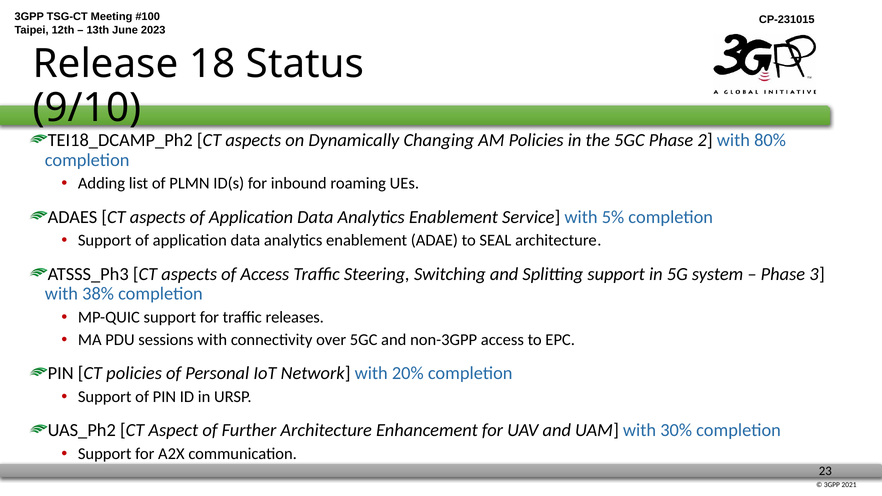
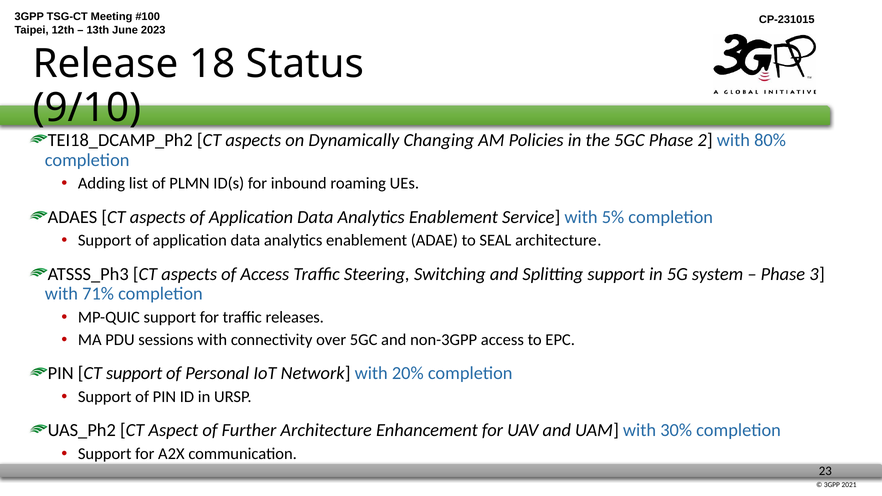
38%: 38% -> 71%
CT policies: policies -> support
